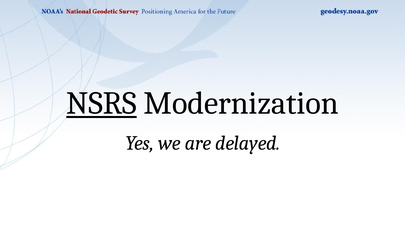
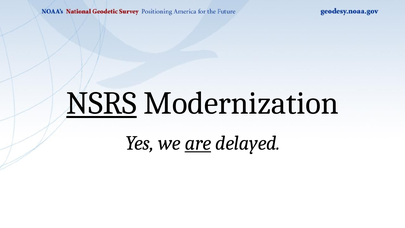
are underline: none -> present
